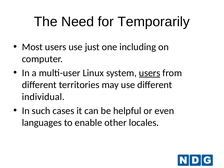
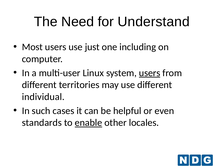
Temporarily: Temporarily -> Understand
languages: languages -> standards
enable underline: none -> present
